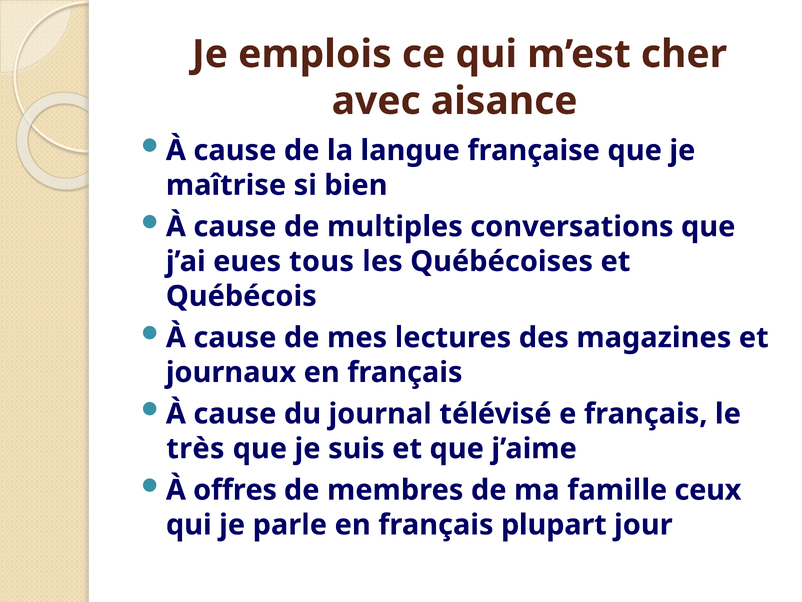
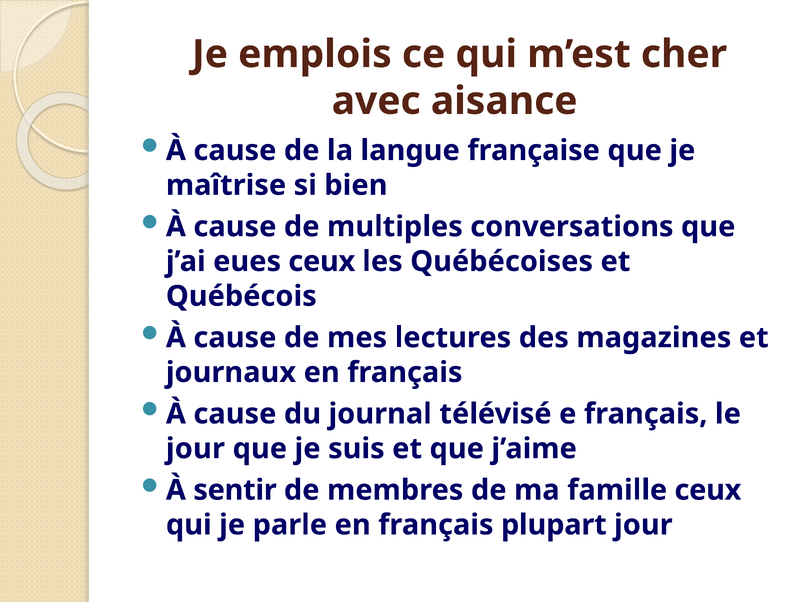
eues tous: tous -> ceux
très at (195, 448): très -> jour
offres: offres -> sentir
